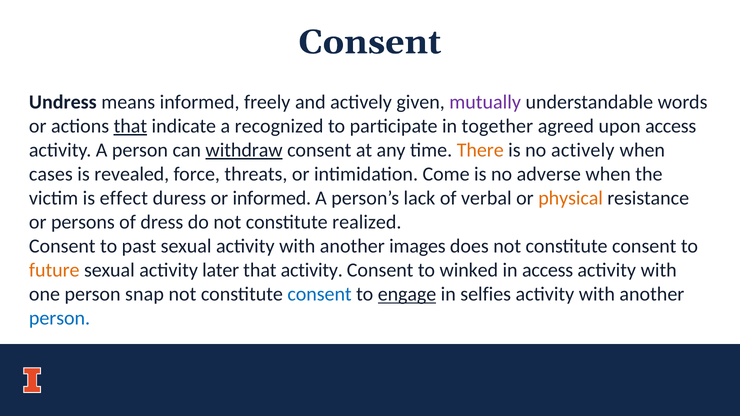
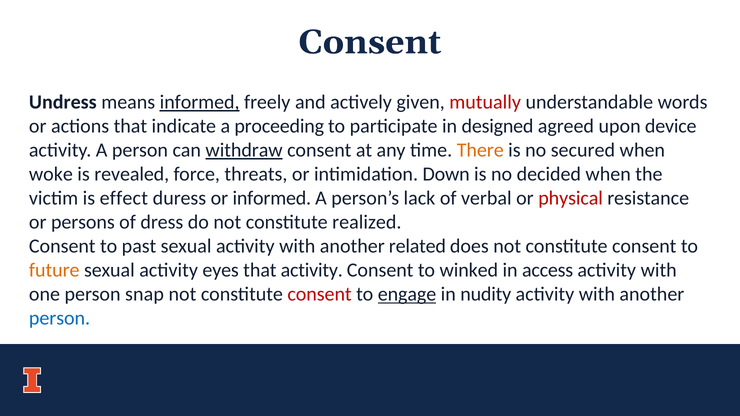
informed at (200, 102) underline: none -> present
mutually colour: purple -> red
that at (130, 126) underline: present -> none
recognized: recognized -> proceeding
together: together -> designed
upon access: access -> device
no actively: actively -> secured
cases: cases -> woke
Come: Come -> Down
adverse: adverse -> decided
physical colour: orange -> red
images: images -> related
later: later -> eyes
consent at (320, 294) colour: blue -> red
selfies: selfies -> nudity
